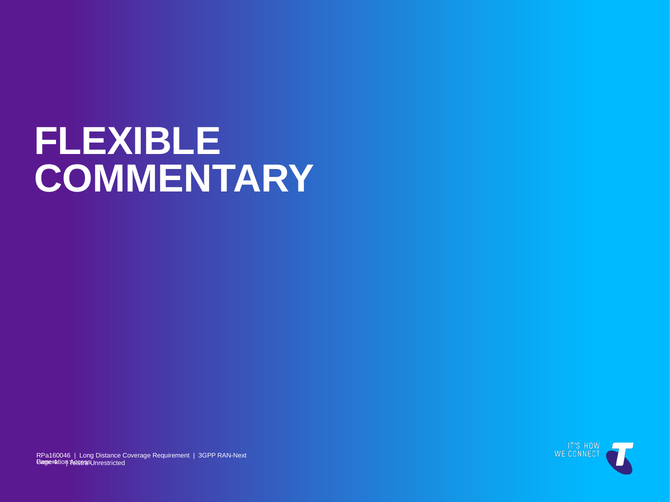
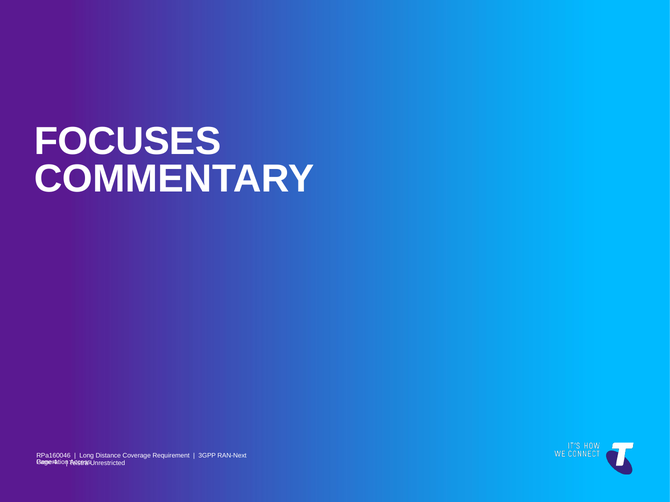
FLEXIBLE: FLEXIBLE -> FOCUSES
